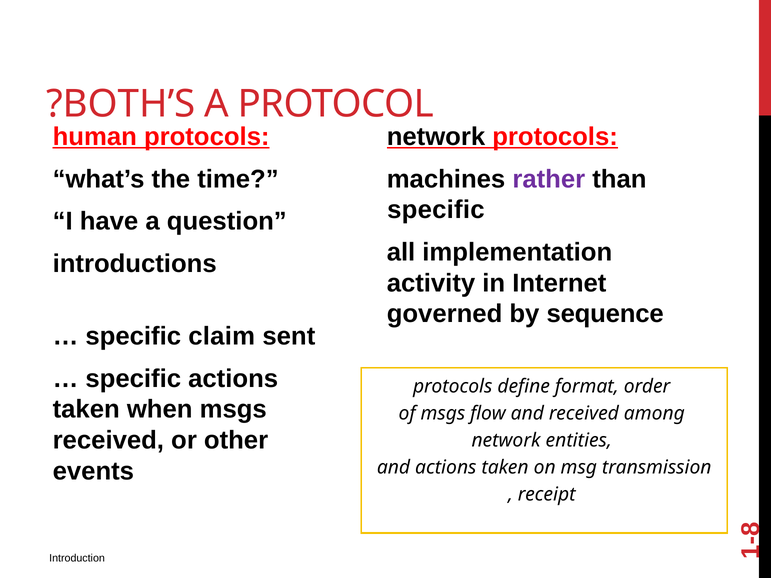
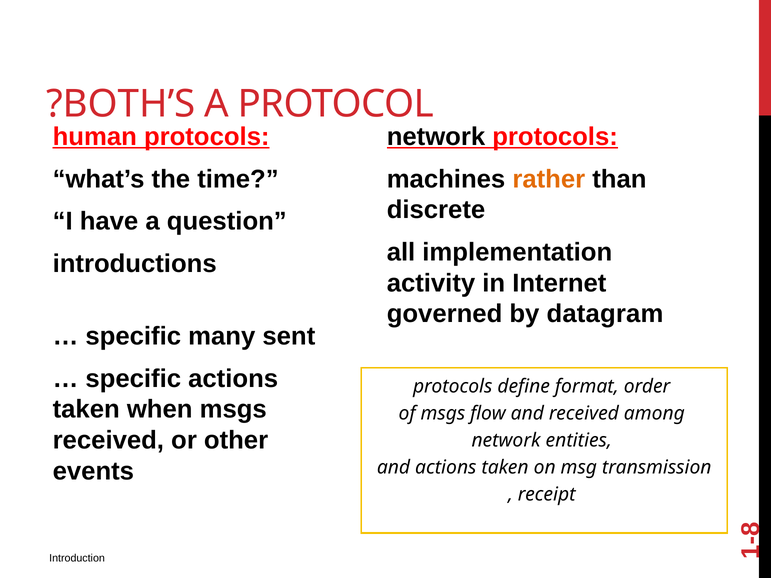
rather colour: purple -> orange
specific at (436, 210): specific -> discrete
sequence: sequence -> datagram
claim: claim -> many
